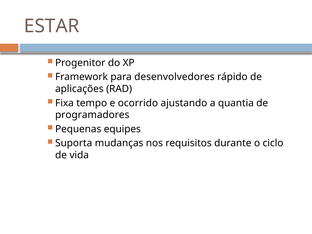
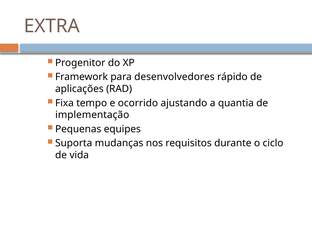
ESTAR: ESTAR -> EXTRA
programadores: programadores -> implementação
